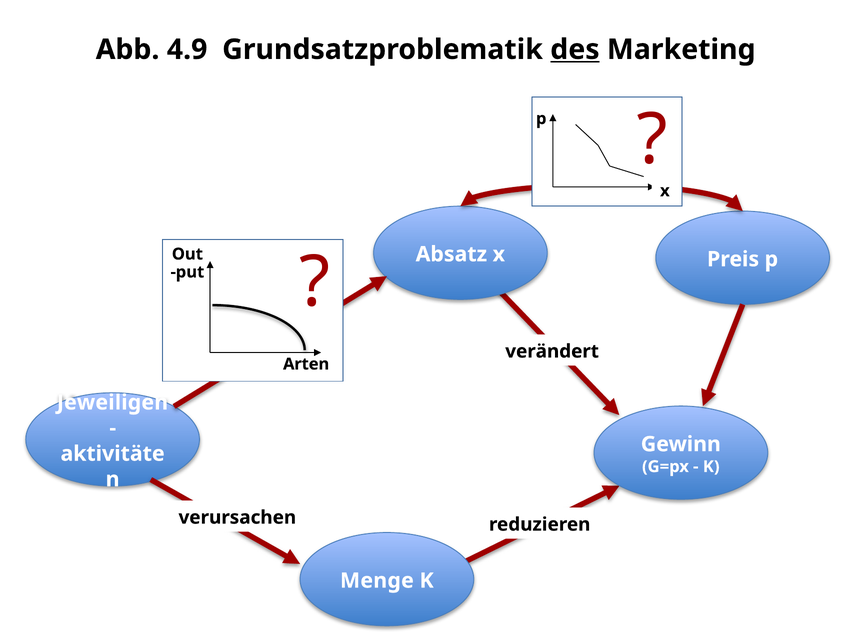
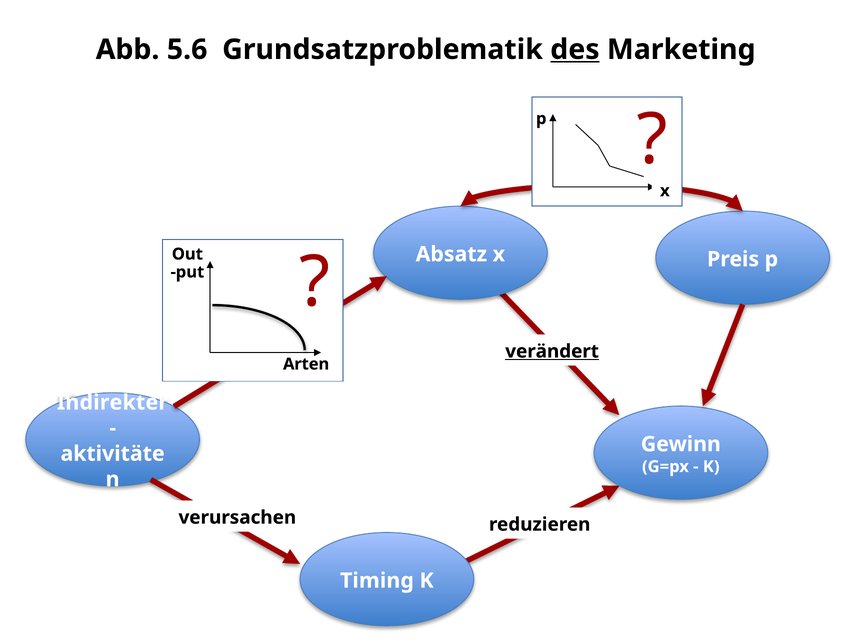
4.9: 4.9 -> 5.6
verändert underline: none -> present
Jeweiligen: Jeweiligen -> Indirekter
Menge: Menge -> Timing
